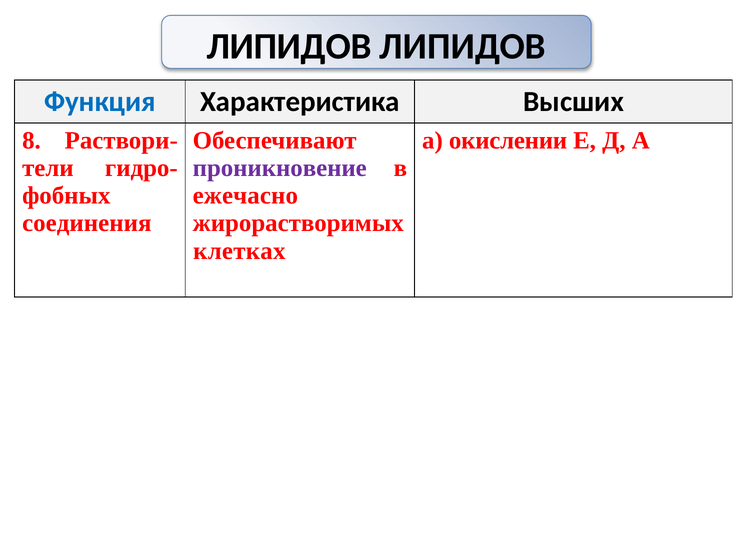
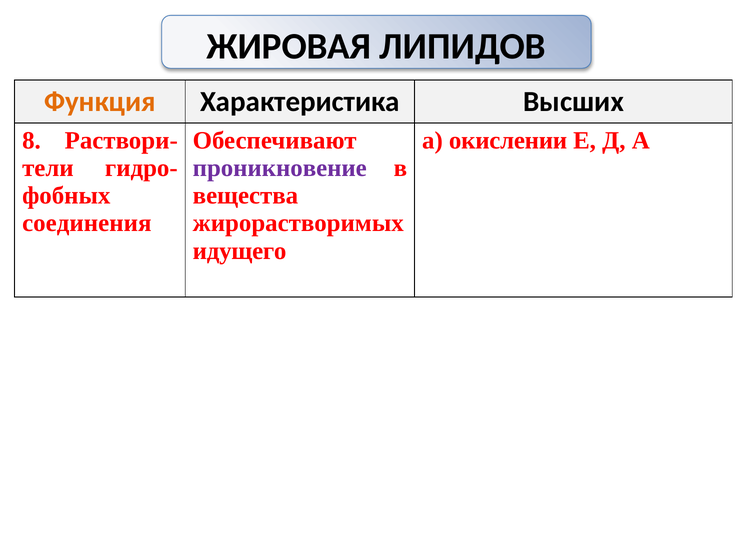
ЛИПИДОВ at (289, 47): ЛИПИДОВ -> ЖИРОВАЯ
Функция colour: blue -> orange
ежечасно: ежечасно -> вещества
клетках: клетках -> идущего
